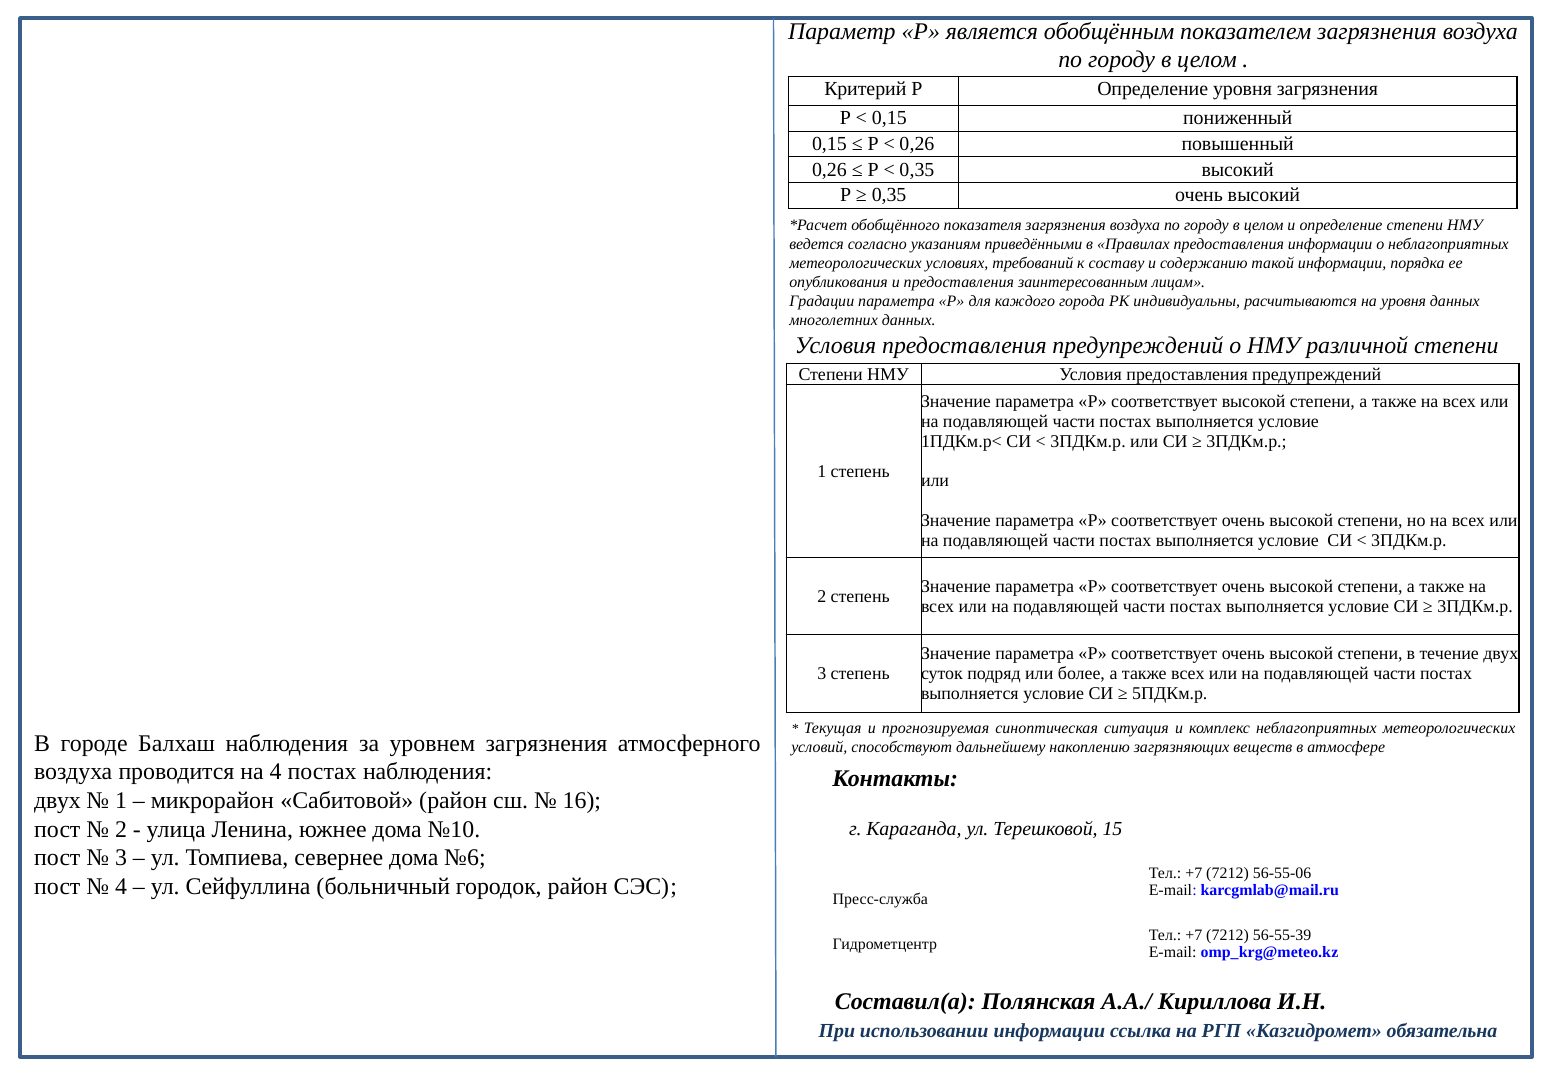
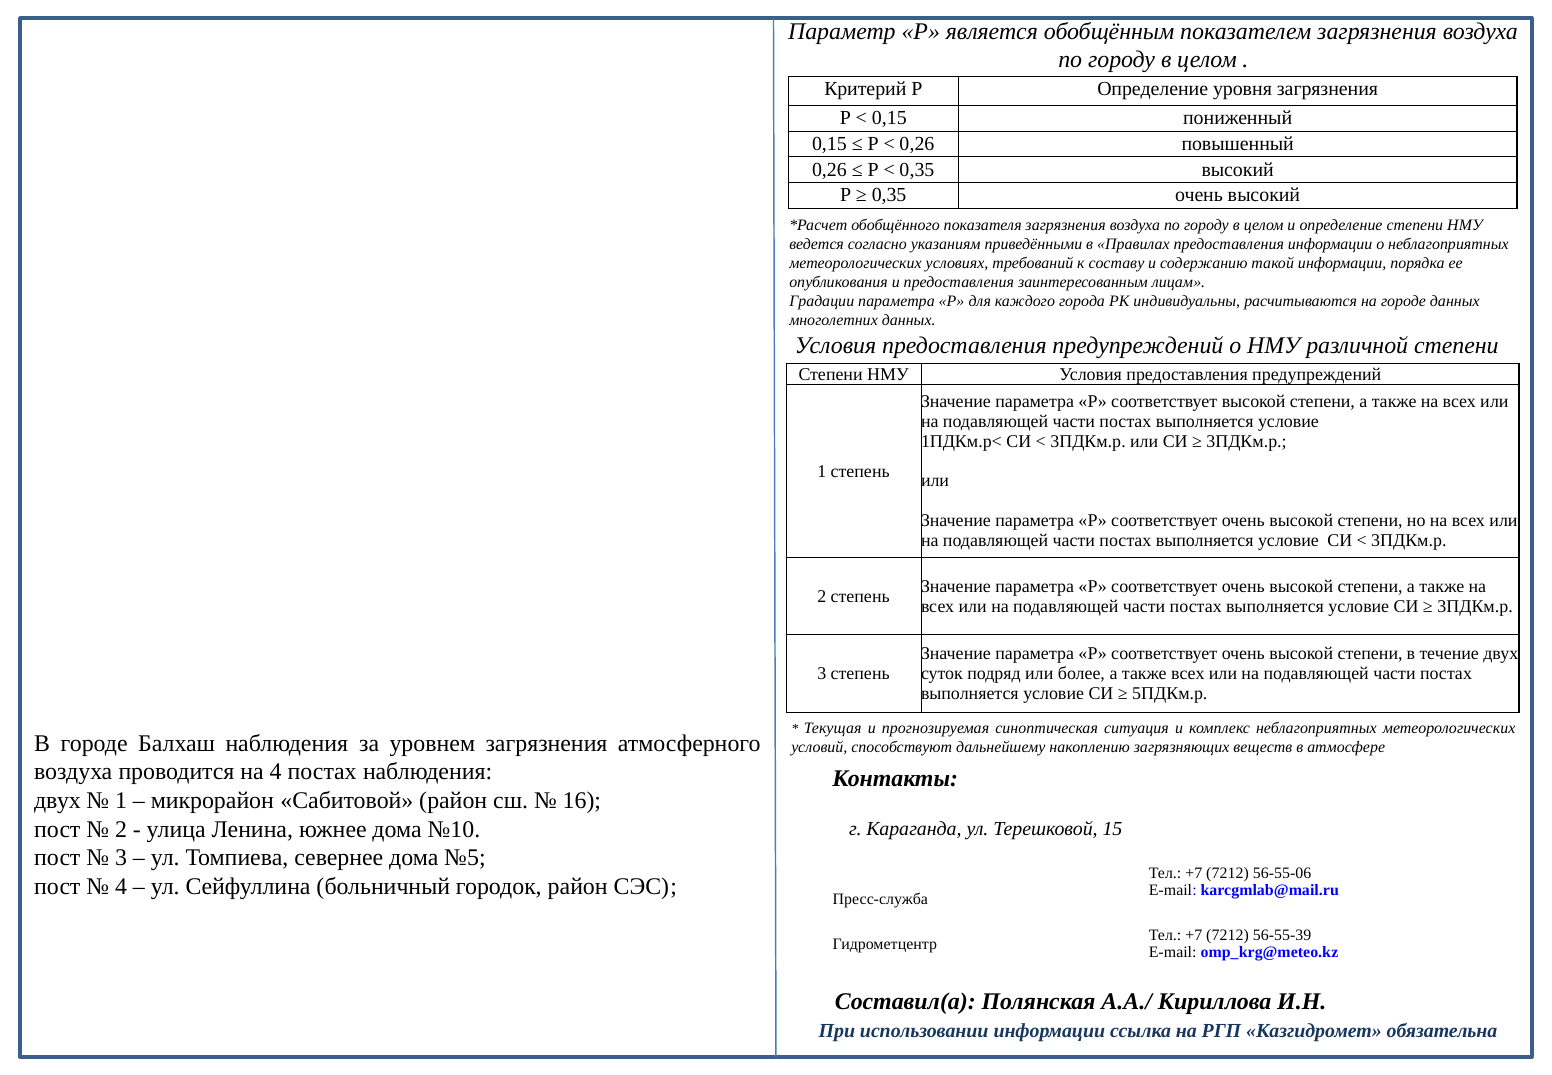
на уровня: уровня -> городе
№6: №6 -> №5
